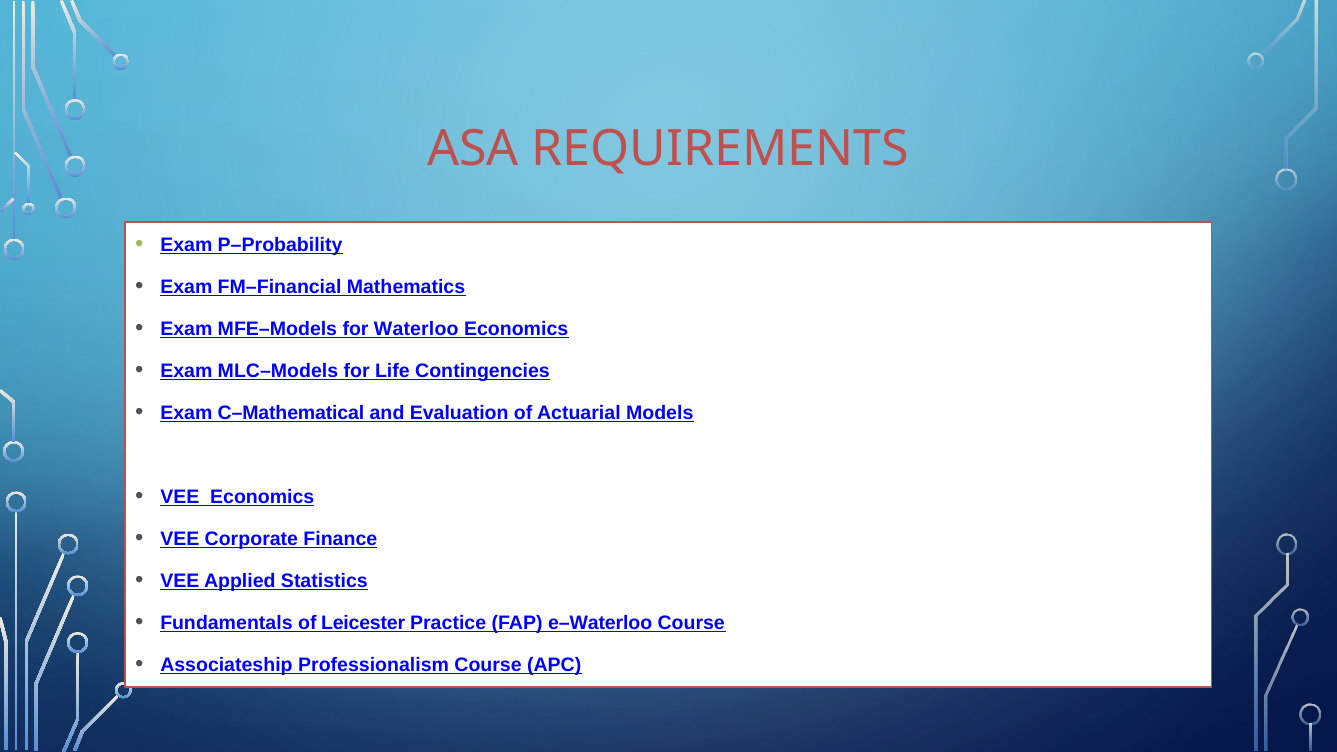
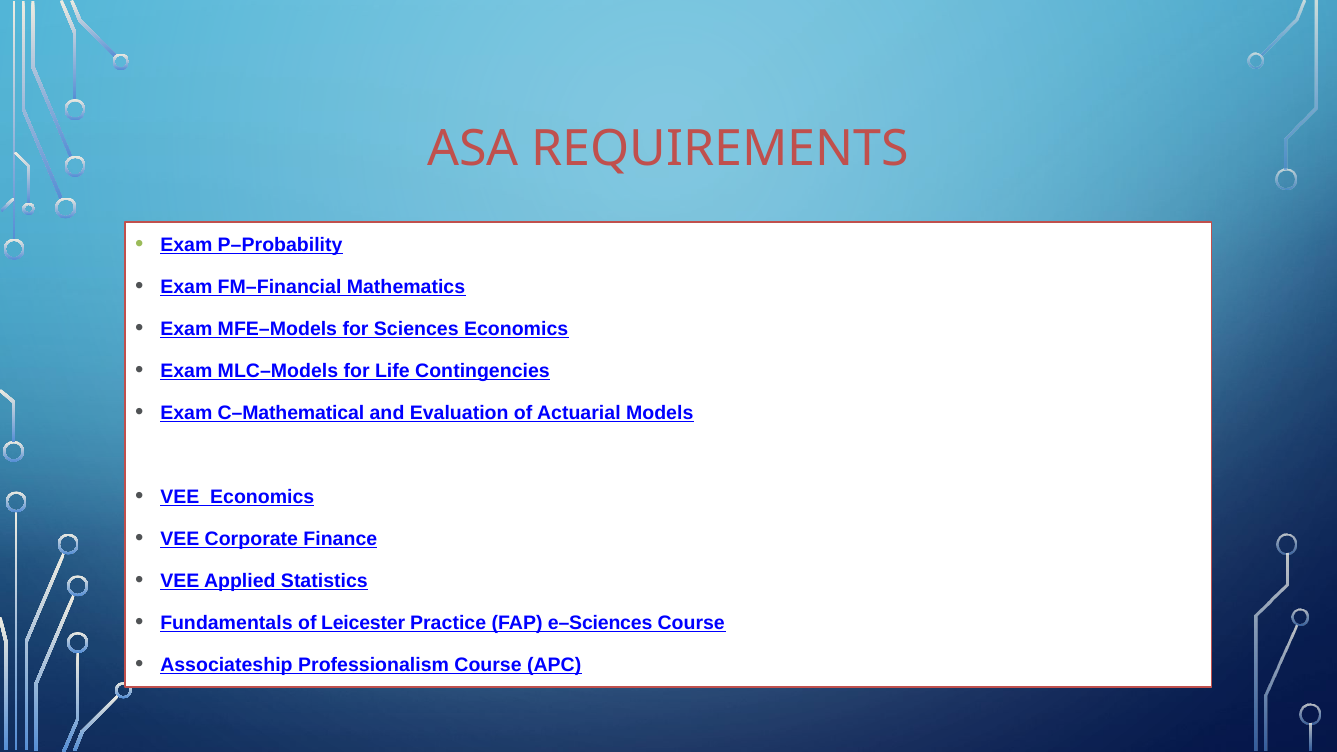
Waterloo: Waterloo -> Sciences
e–Waterloo: e–Waterloo -> e–Sciences
